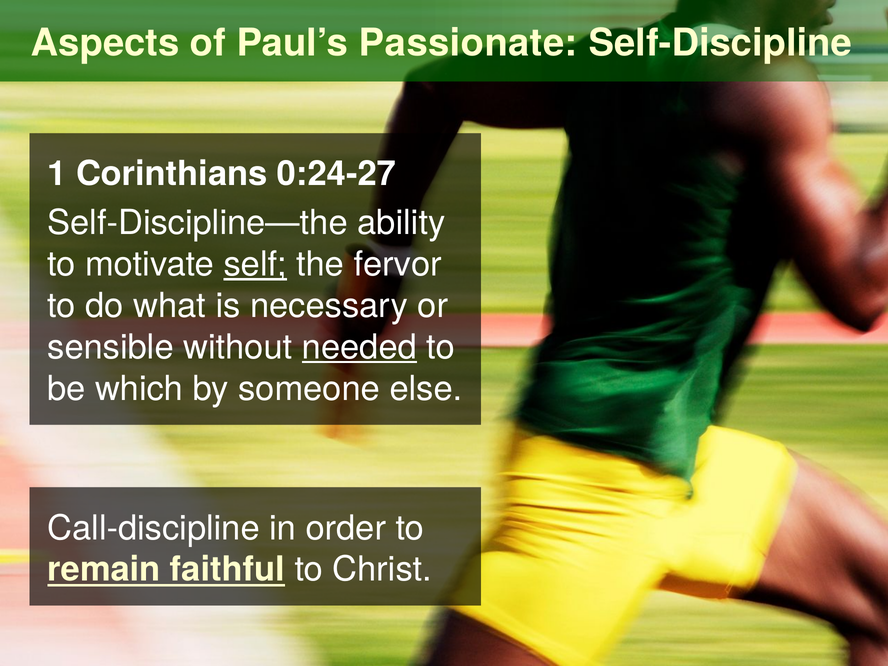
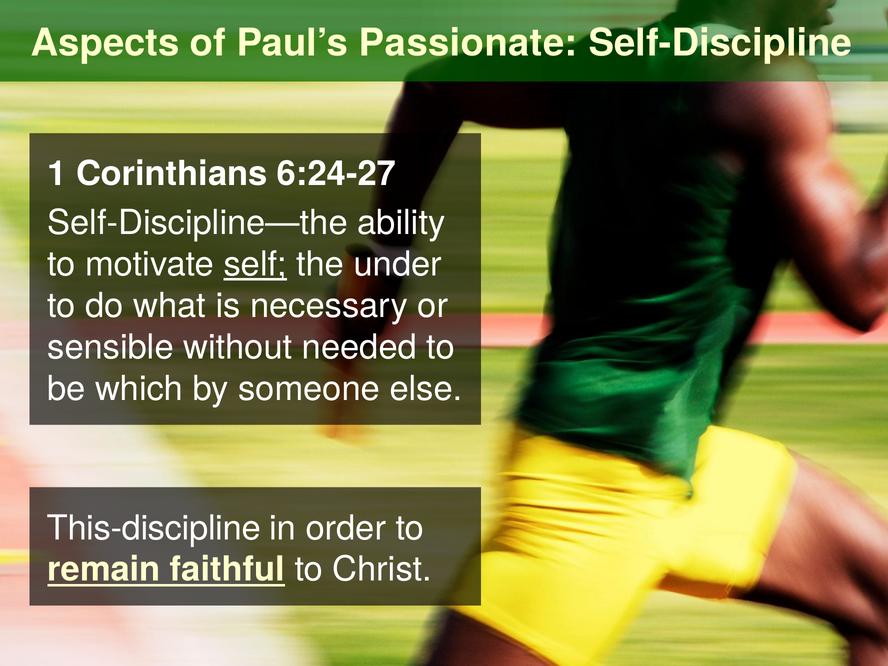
0:24-27: 0:24-27 -> 6:24-27
fervor: fervor -> under
needed underline: present -> none
Call-discipline: Call-discipline -> This-discipline
